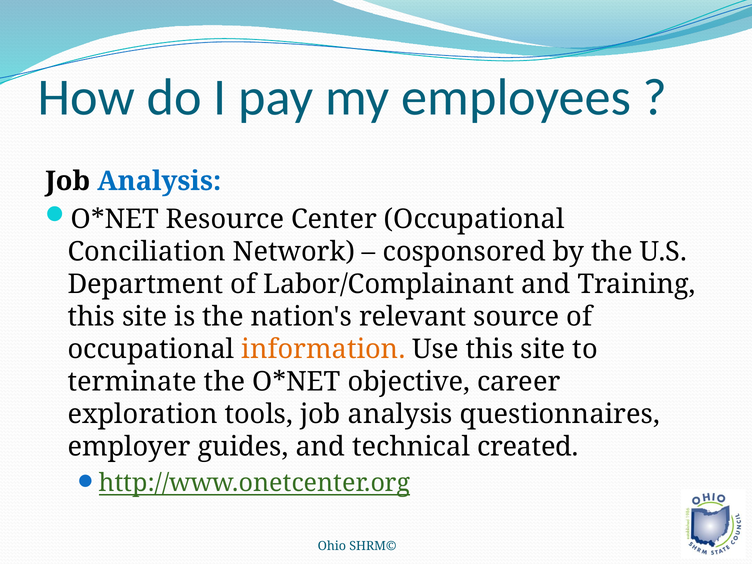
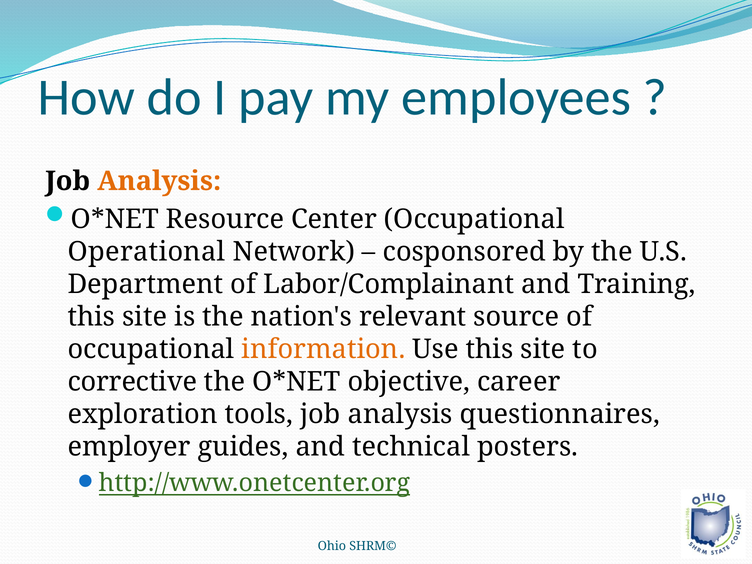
Analysis at (159, 181) colour: blue -> orange
Conciliation: Conciliation -> Operational
terminate: terminate -> corrective
created: created -> posters
